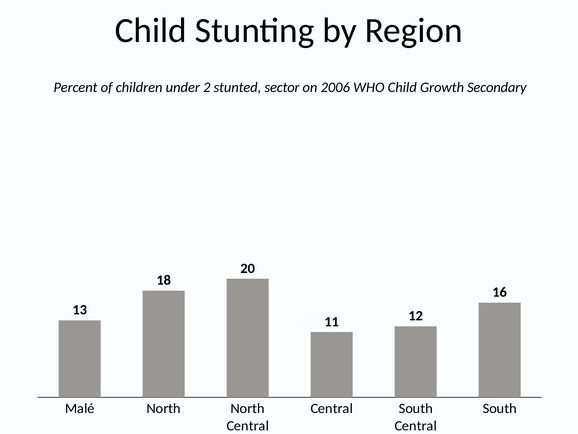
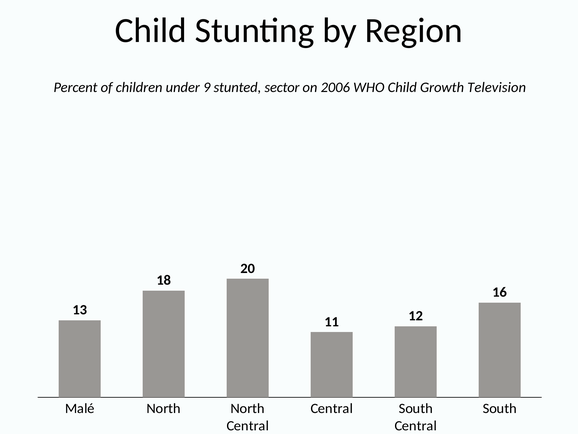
2: 2 -> 9
Secondary: Secondary -> Television
